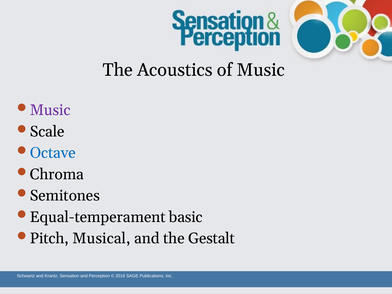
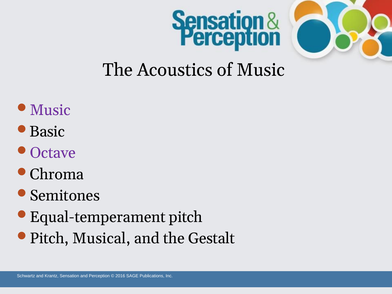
Scale: Scale -> Basic
Octave colour: blue -> purple
Equal-temperament basic: basic -> pitch
